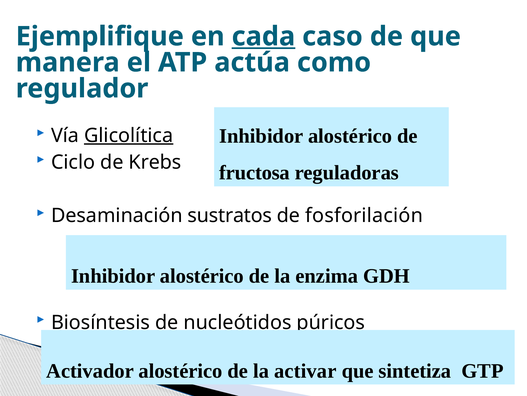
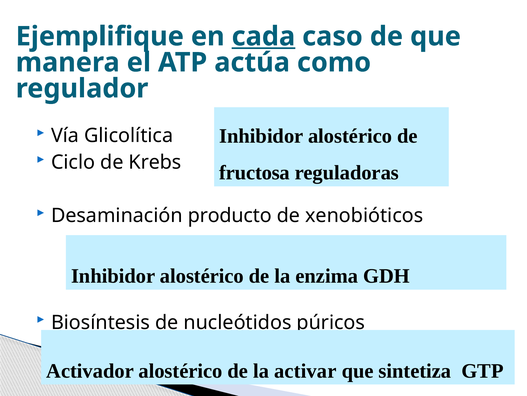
Glicolítica underline: present -> none
sustratos: sustratos -> producto
fosforilación: fosforilación -> xenobióticos
